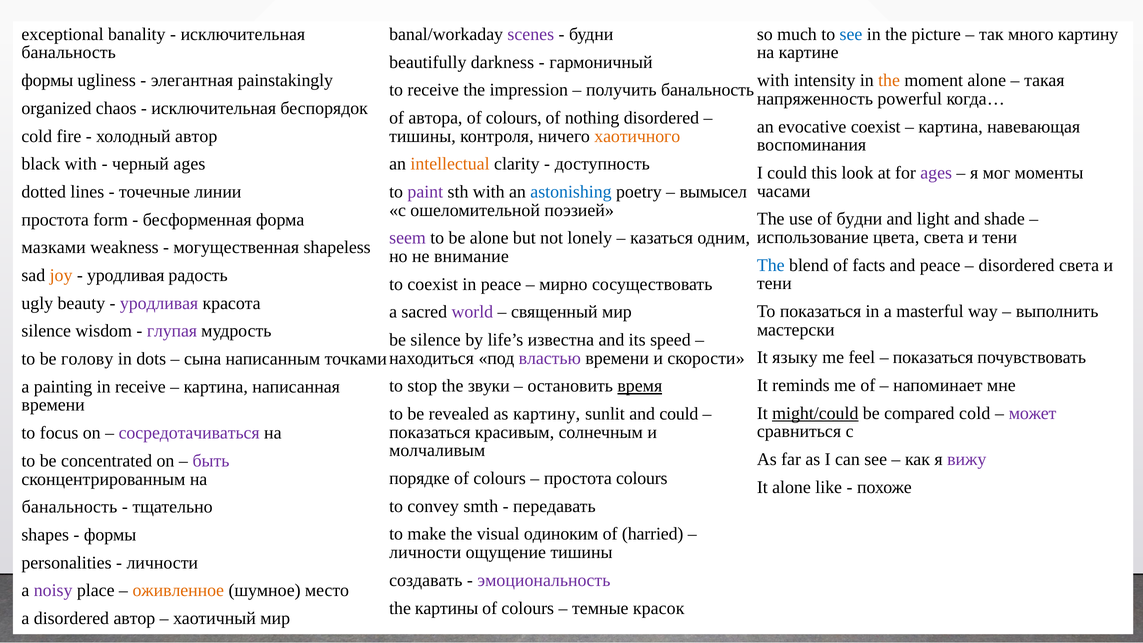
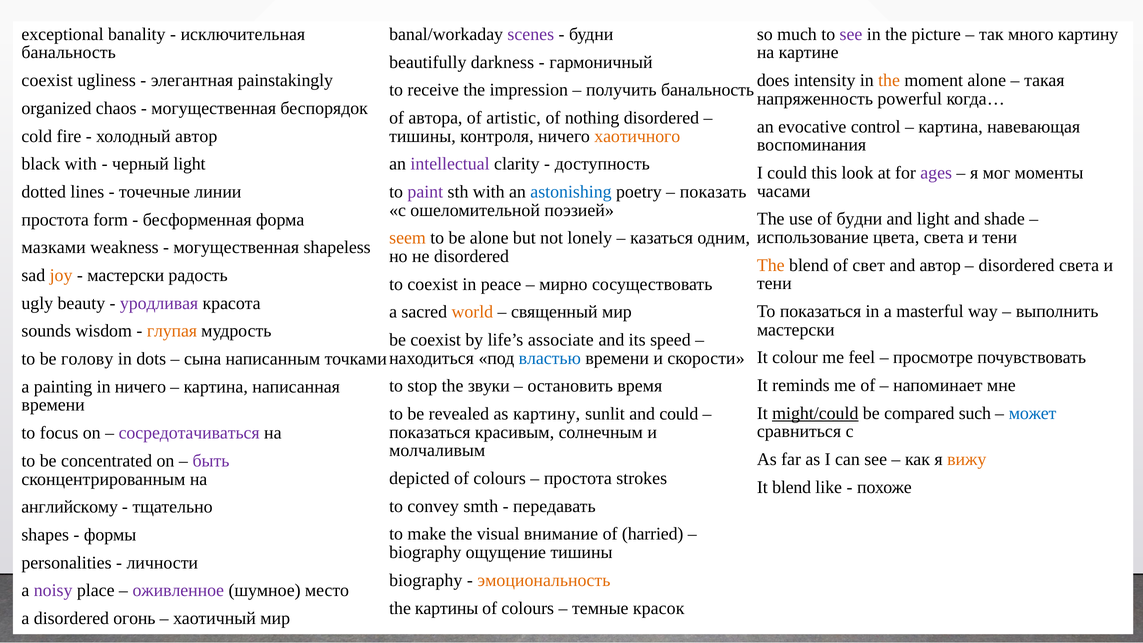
see at (851, 34) colour: blue -> purple
формы at (47, 80): формы -> coexist
with at (773, 80): with -> does
исключительная at (214, 108): исключительная -> могущественная
colours at (514, 118): colours -> artistic
evocative coexist: coexist -> control
черный ages: ages -> light
intellectual colour: orange -> purple
вымысел: вымысел -> показать
seem colour: purple -> orange
не внимание: внимание -> disordered
The at (771, 265) colour: blue -> orange
facts: facts -> свет
and peace: peace -> автор
уродливая at (126, 275): уродливая -> мастерски
world colour: purple -> orange
silence at (46, 331): silence -> sounds
глупая colour: purple -> orange
be silence: silence -> coexist
известна: известна -> associate
языку: языку -> colour
показаться at (933, 357): показаться -> просмотре
властью colour: purple -> blue
время underline: present -> none
in receive: receive -> ничего
compared cold: cold -> such
может colour: purple -> blue
вижу colour: purple -> orange
порядке: порядке -> depicted
простота colours: colours -> strokes
It alone: alone -> blend
банальность at (69, 507): банальность -> английскому
одиноким: одиноким -> внимание
личности at (425, 552): личности -> biography
создавать at (426, 580): создавать -> biography
эмоциональность colour: purple -> orange
оживленное colour: orange -> purple
disordered автор: автор -> огонь
